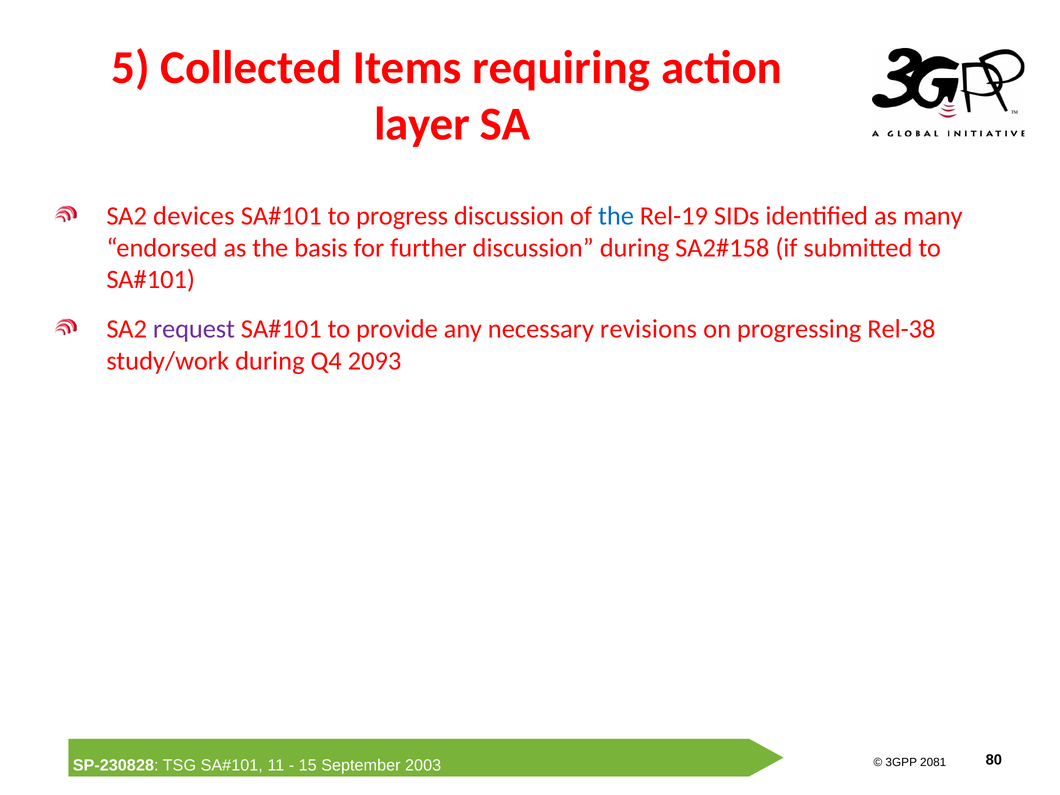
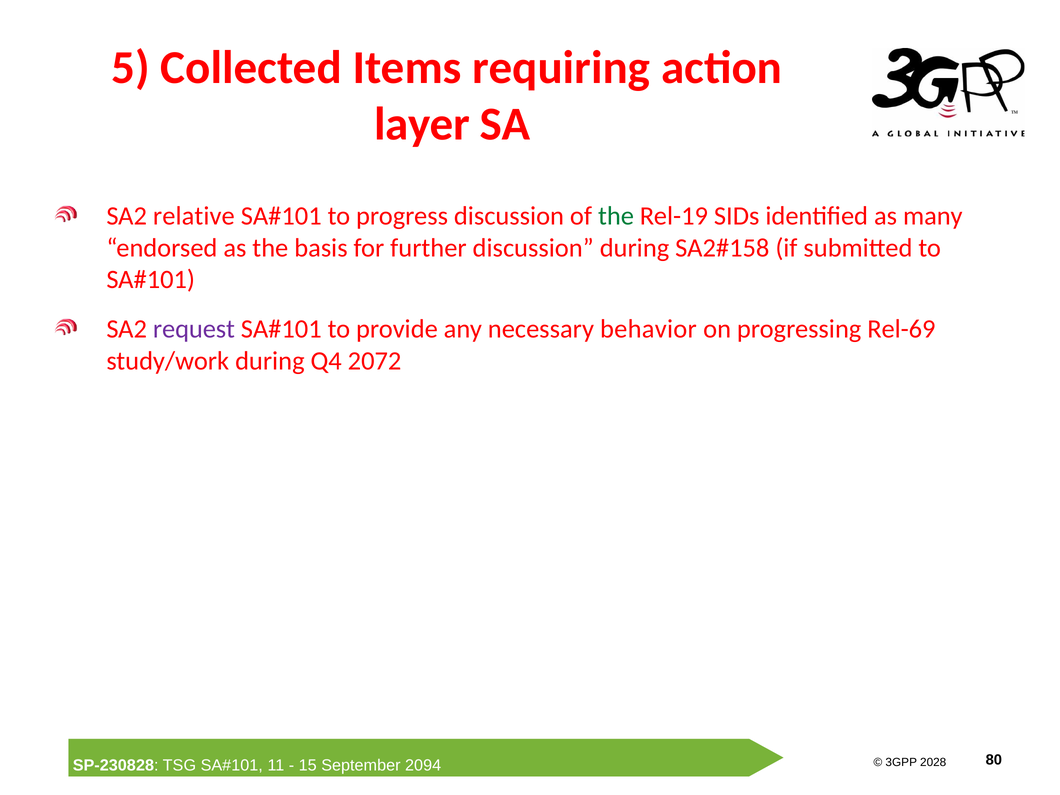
devices: devices -> relative
the at (616, 216) colour: blue -> green
revisions: revisions -> behavior
Rel-38: Rel-38 -> Rel-69
2093: 2093 -> 2072
2081: 2081 -> 2028
2003: 2003 -> 2094
